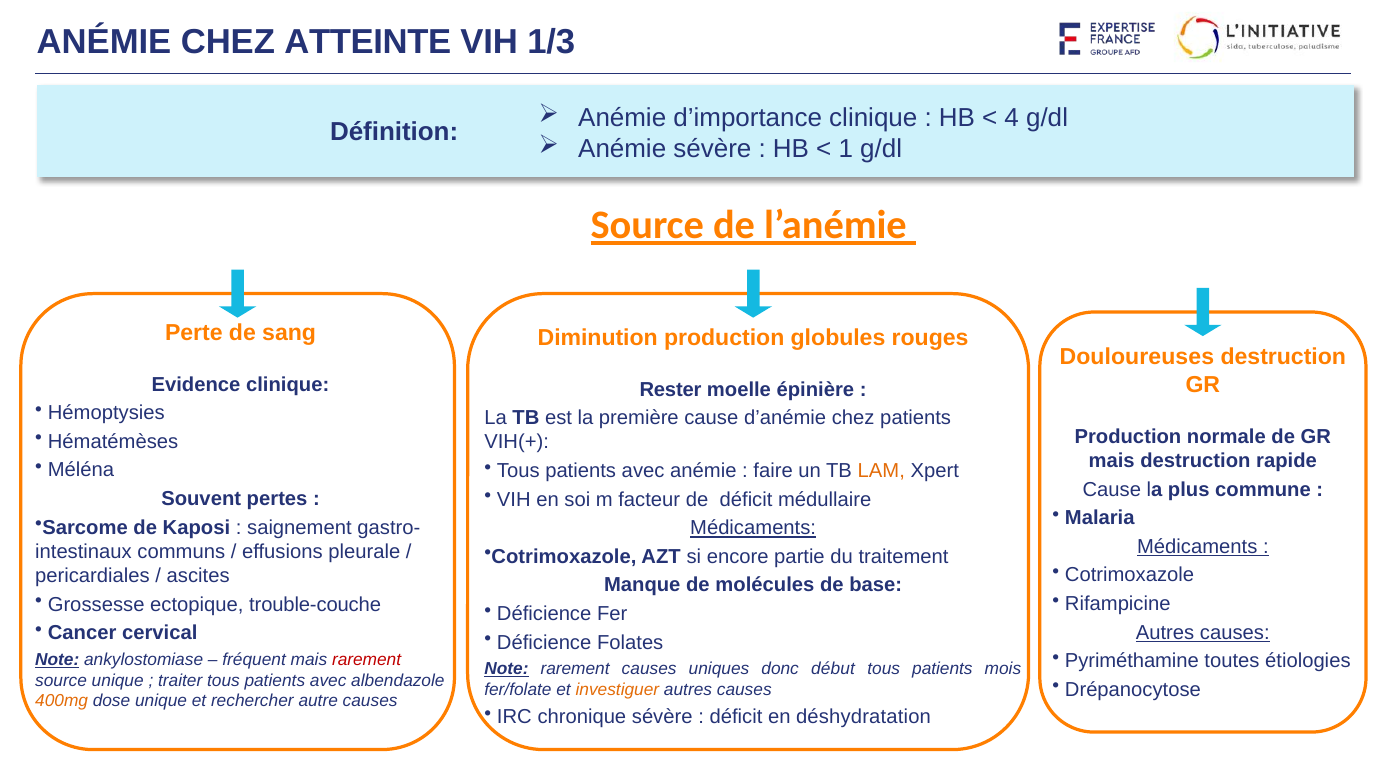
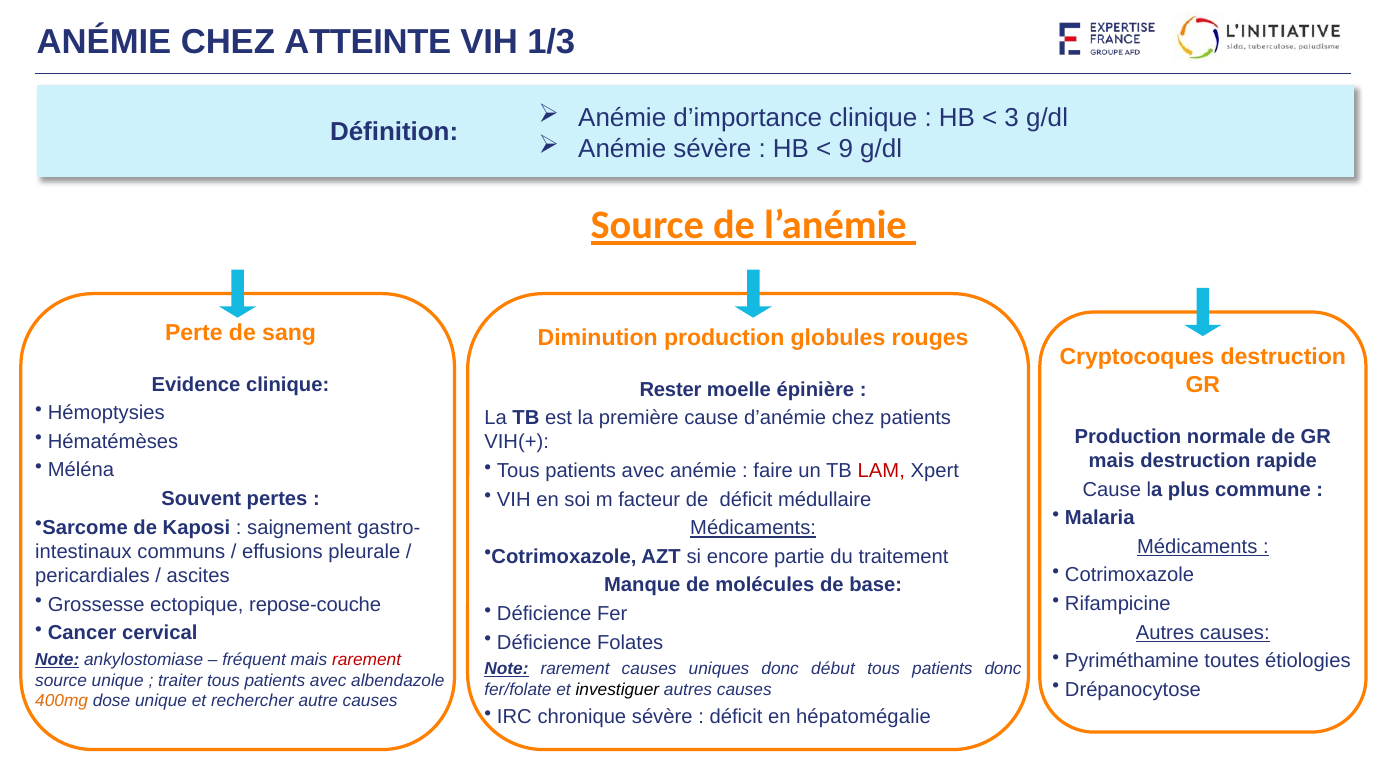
4: 4 -> 3
1: 1 -> 9
Douloureuses: Douloureuses -> Cryptocoques
LAM colour: orange -> red
trouble-couche: trouble-couche -> repose-couche
patients mois: mois -> donc
investiguer colour: orange -> black
déshydratation: déshydratation -> hépatomégalie
